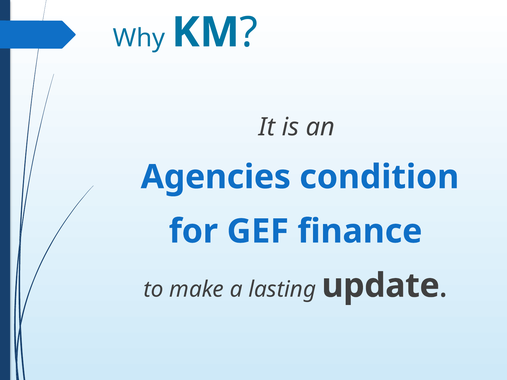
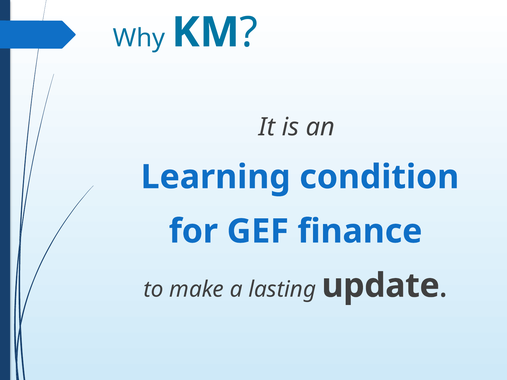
Agencies: Agencies -> Learning
